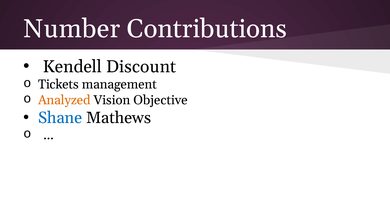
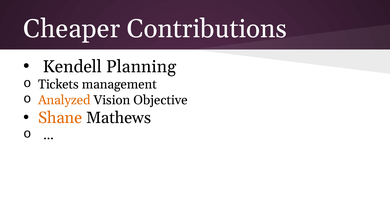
Number: Number -> Cheaper
Discount: Discount -> Planning
Shane colour: blue -> orange
